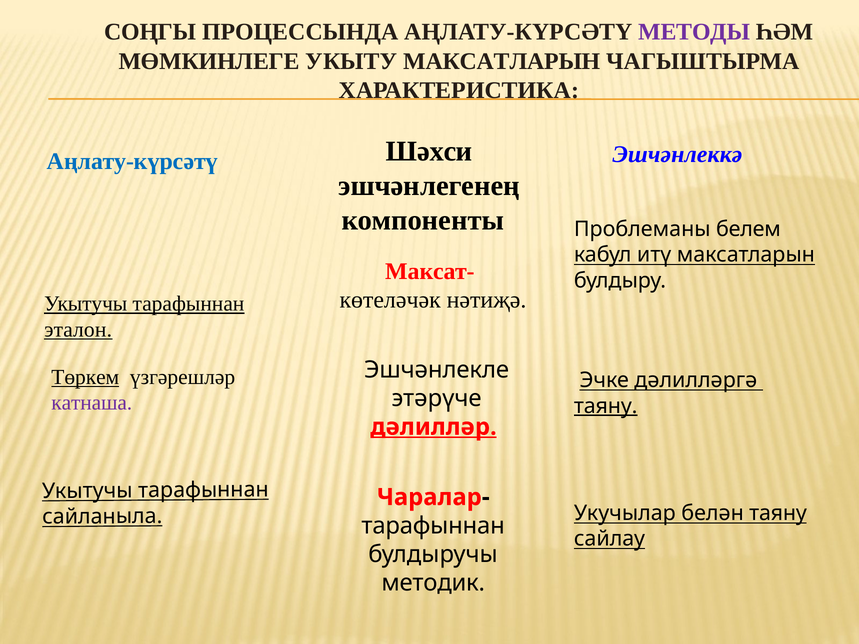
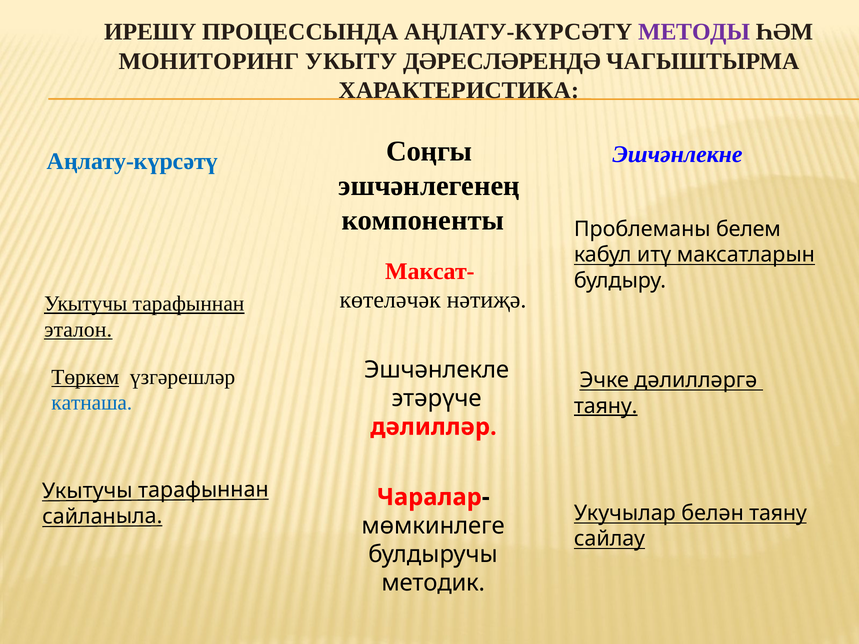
СОҢГЫ: СОҢГЫ -> ИРЕШҮ
МӨМКИНЛЕГЕ: МӨМКИНЛЕГЕ -> МОНИТОРИНГ
УКЫТУ МАКСАТЛАРЫН: МАКСАТЛАРЫН -> ДӘРЕСЛӘРЕНДӘ
Шәхси: Шәхси -> Соңгы
Эшчәнлеккә: Эшчәнлеккә -> Эшчәнлекне
катнаша colour: purple -> blue
дәлилләр underline: present -> none
тарафыннан at (433, 526): тарафыннан -> мөмкинлеге
